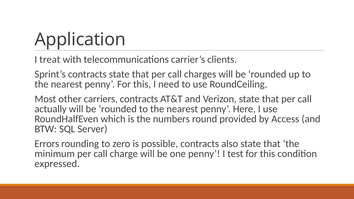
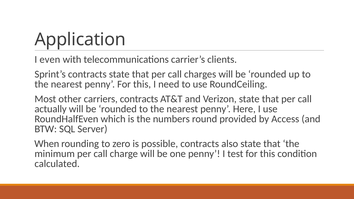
treat: treat -> even
Errors: Errors -> When
expressed: expressed -> calculated
